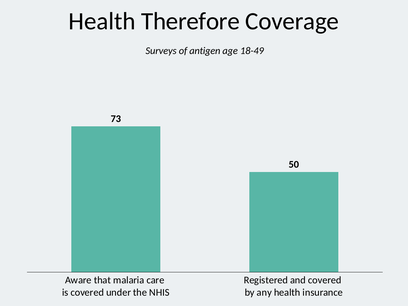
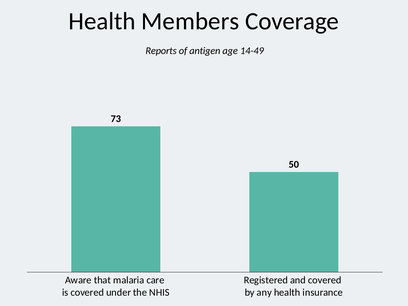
Therefore: Therefore -> Members
Surveys: Surveys -> Reports
18-49: 18-49 -> 14-49
